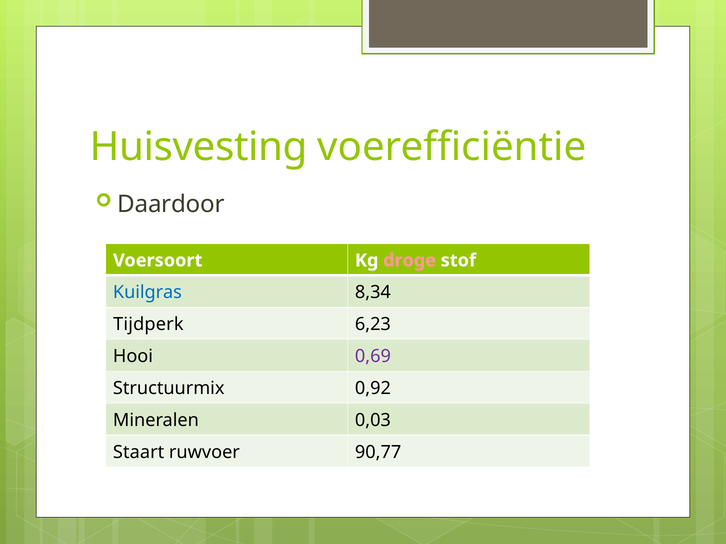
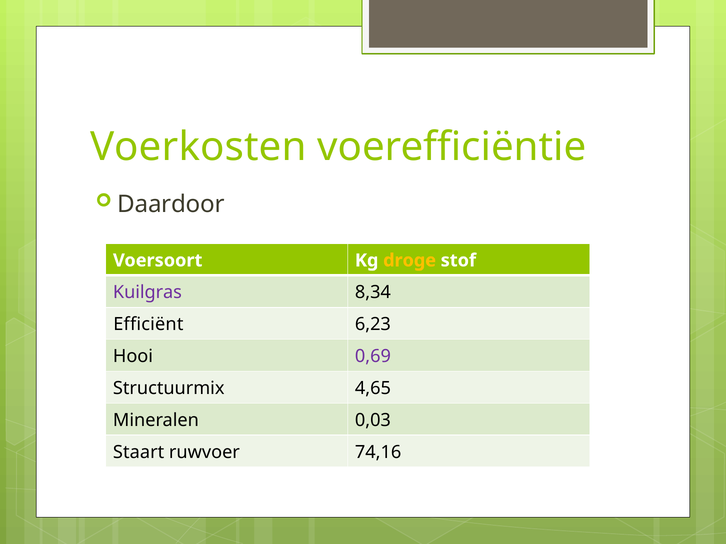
Huisvesting: Huisvesting -> Voerkosten
droge colour: pink -> yellow
Kuilgras colour: blue -> purple
Tijdperk: Tijdperk -> Efficiënt
0,92: 0,92 -> 4,65
90,77: 90,77 -> 74,16
